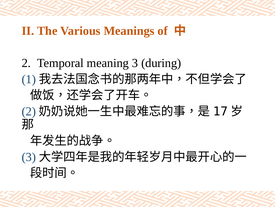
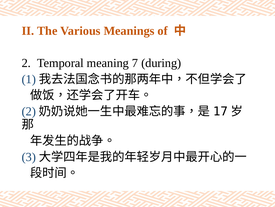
meaning 3: 3 -> 7
